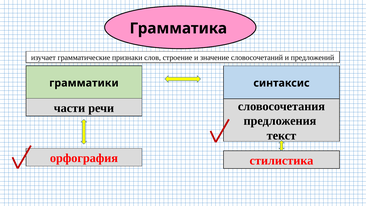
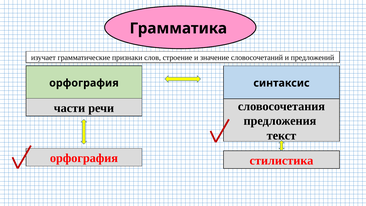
грамматики at (84, 83): грамматики -> орфография
